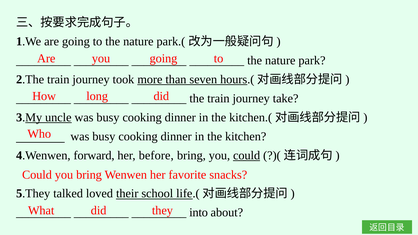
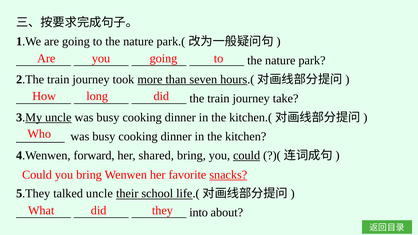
before: before -> shared
snacks underline: none -> present
talked loved: loved -> uncle
